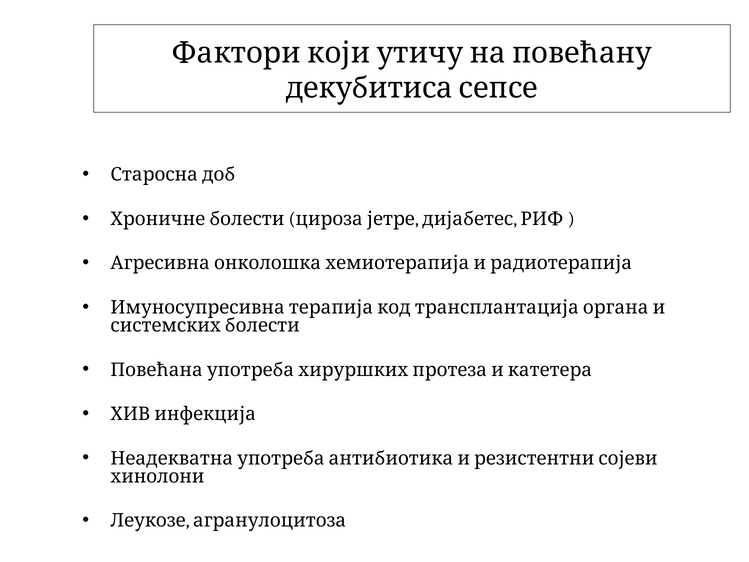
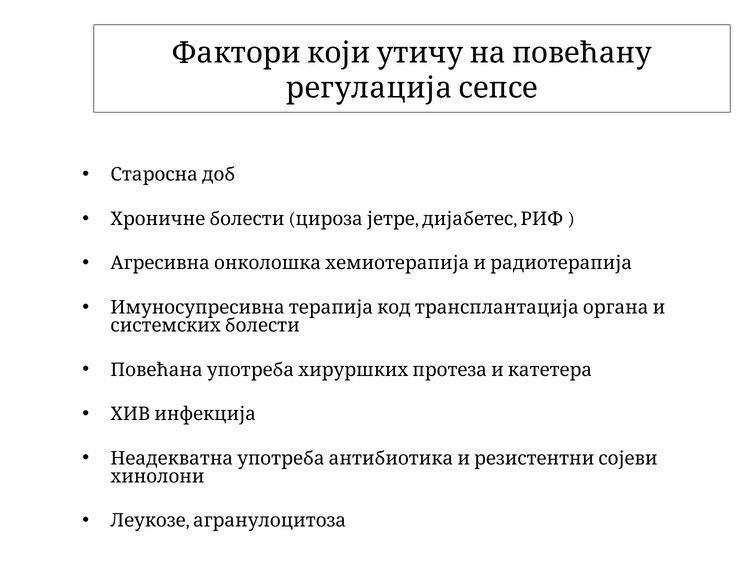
декубитиса: декубитиса -> регулација
